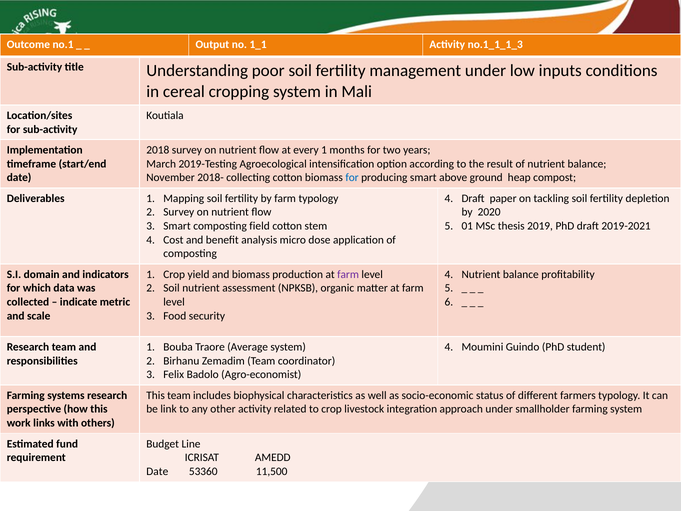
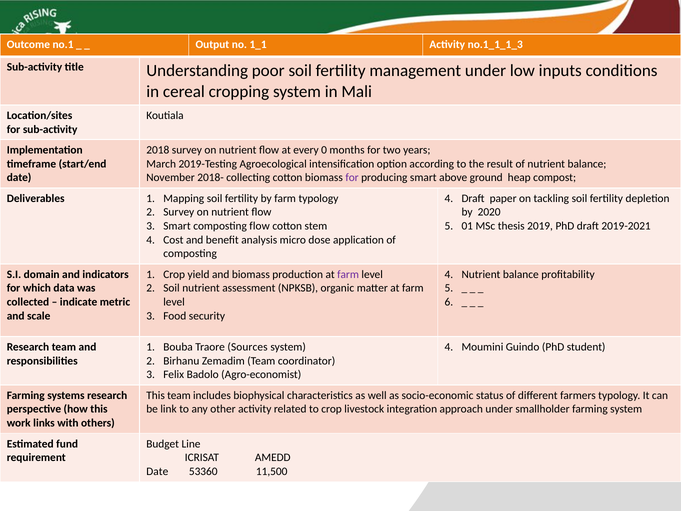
every 1: 1 -> 0
for at (352, 178) colour: blue -> purple
composting field: field -> flow
Average: Average -> Sources
